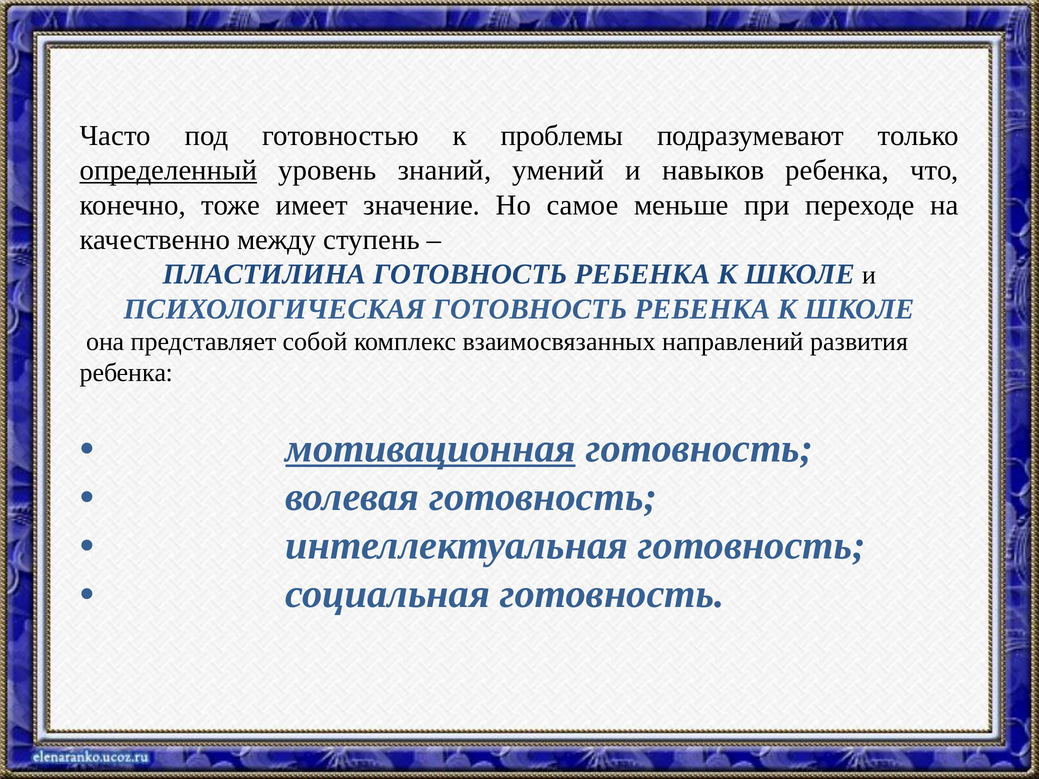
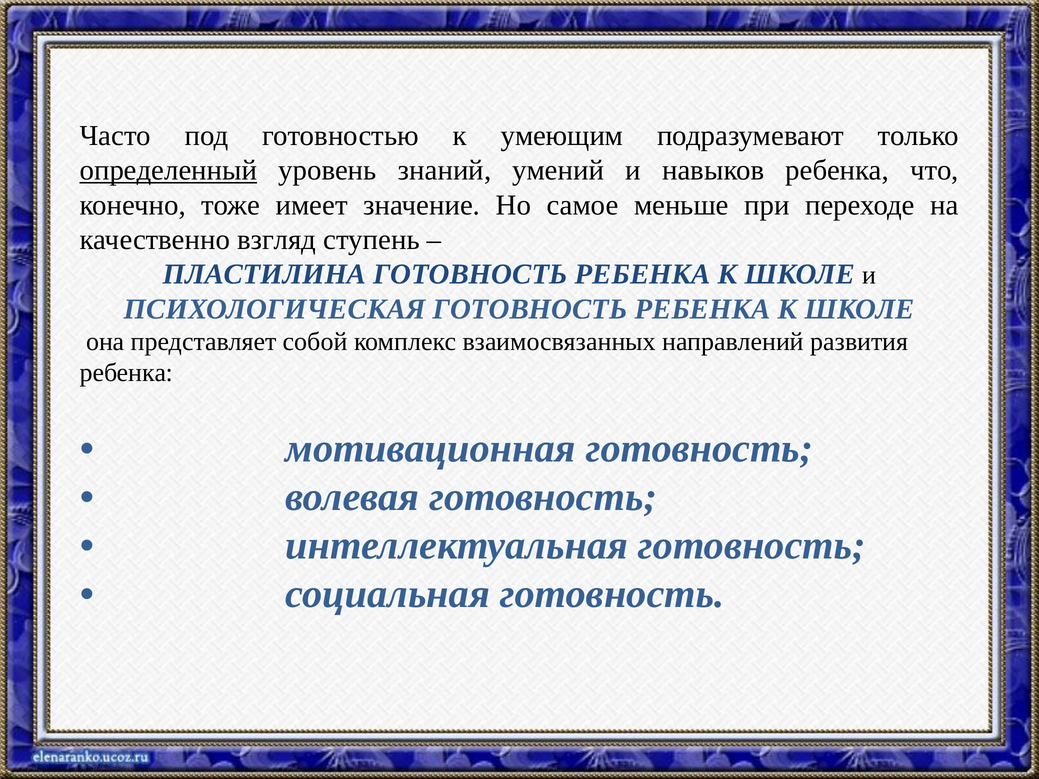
проблемы: проблемы -> умеющим
между: между -> взгляд
мотивационная underline: present -> none
